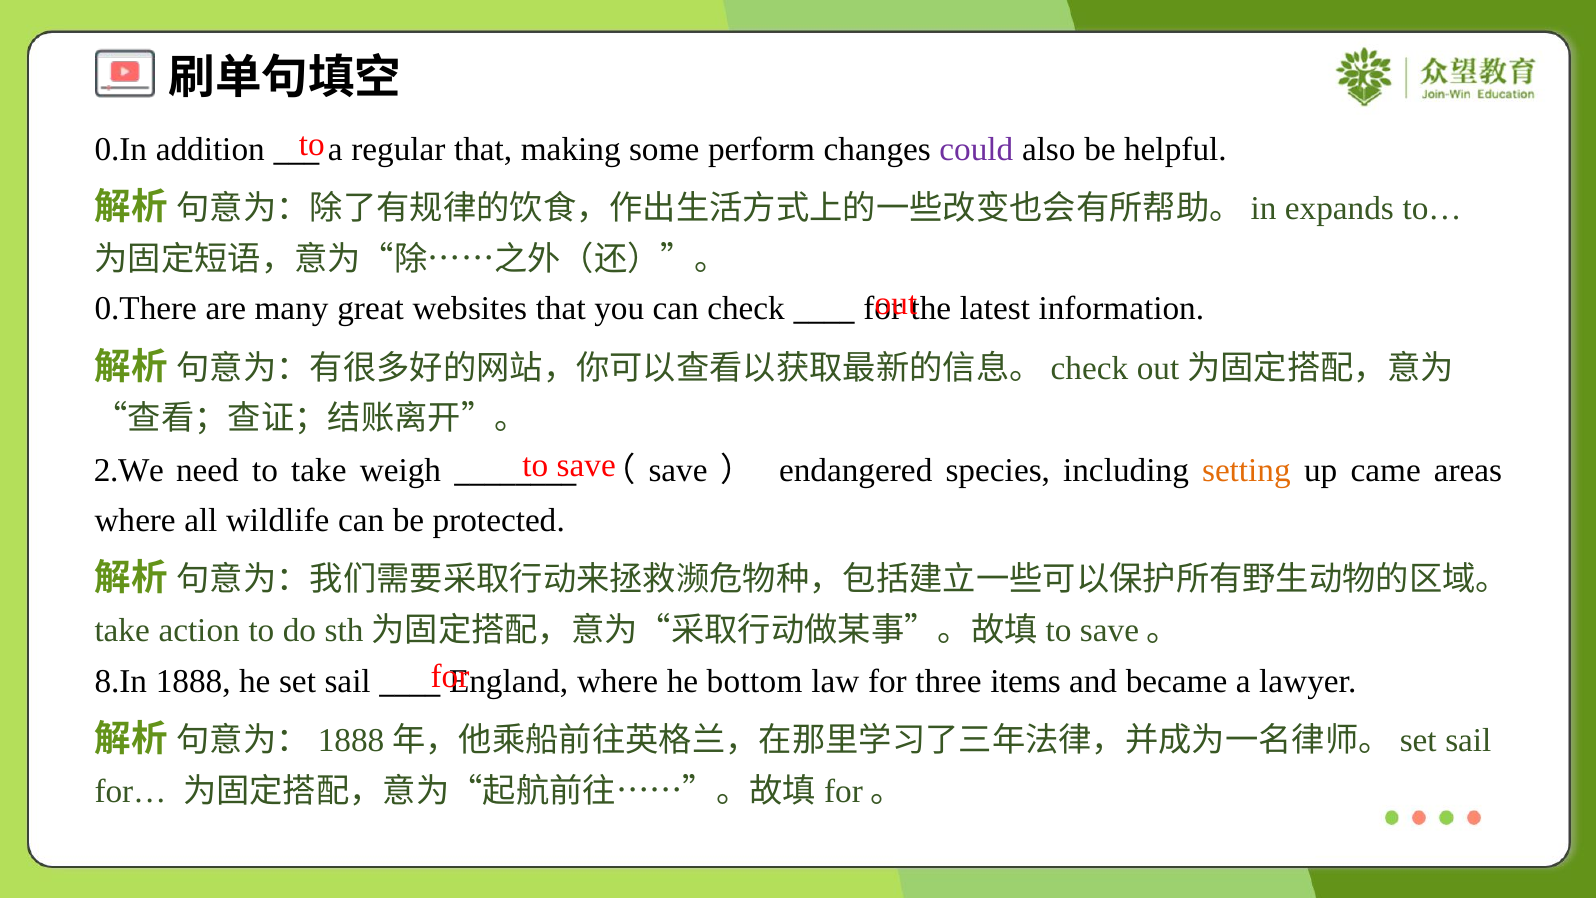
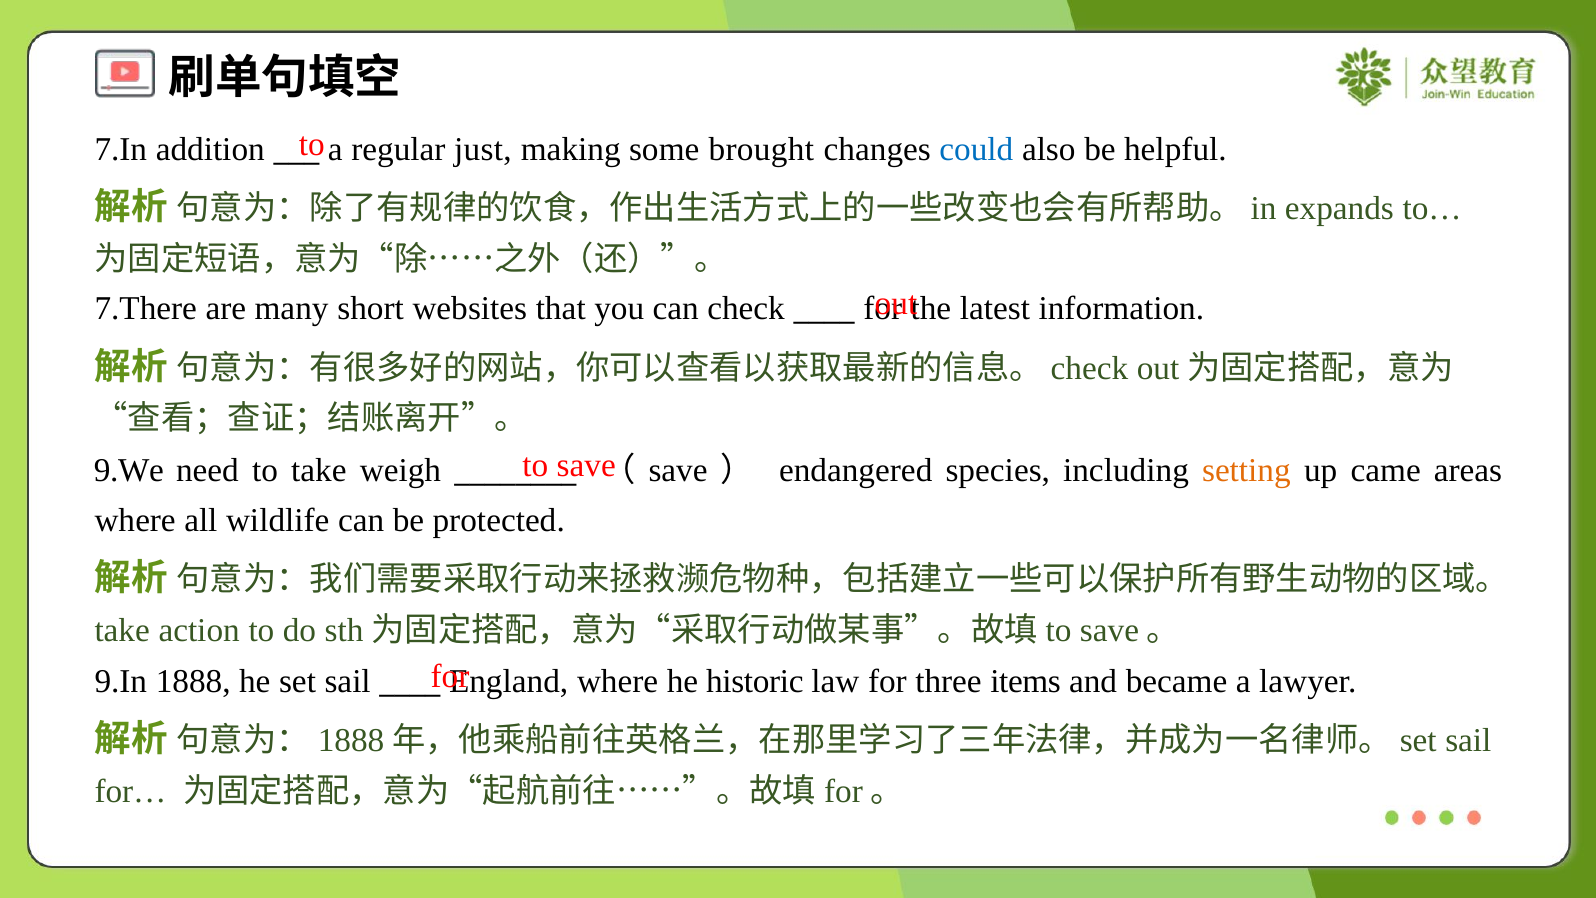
0.In: 0.In -> 7.In
regular that: that -> just
perform: perform -> brought
could colour: purple -> blue
0.There: 0.There -> 7.There
great: great -> short
2.We: 2.We -> 9.We
8.In: 8.In -> 9.In
bottom: bottom -> historic
